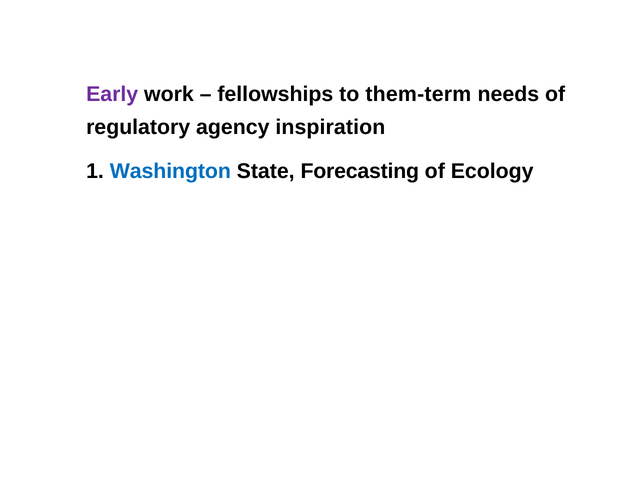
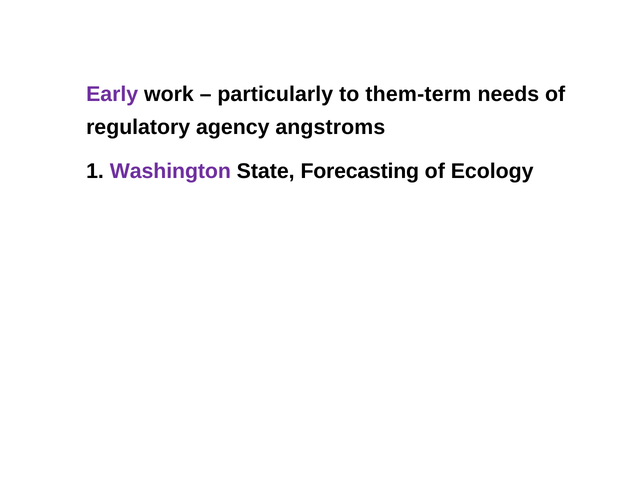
fellowships: fellowships -> particularly
inspiration: inspiration -> angstroms
Washington colour: blue -> purple
